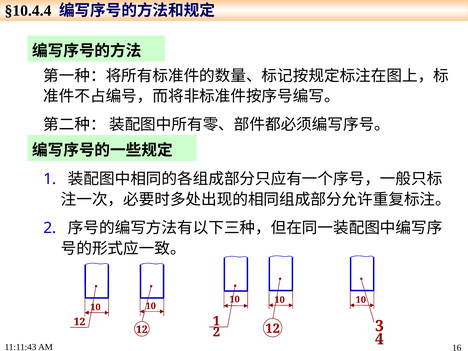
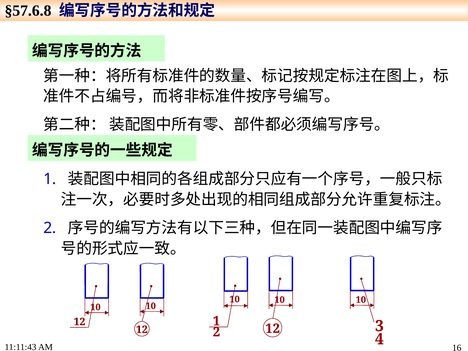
§10.4.4: §10.4.4 -> §57.6.8
